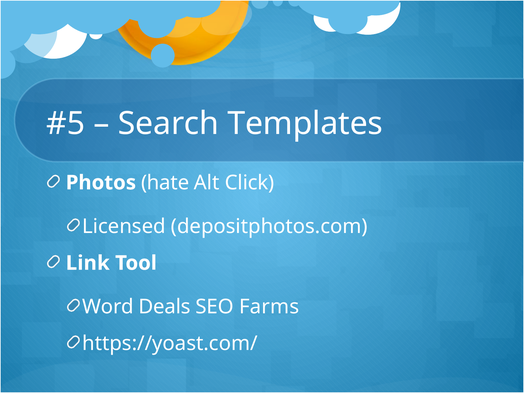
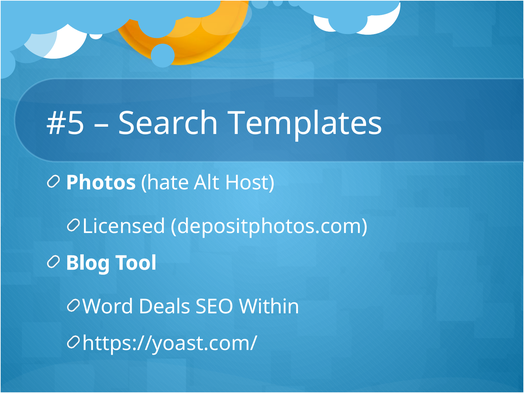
Click: Click -> Host
Link: Link -> Blog
Farms: Farms -> Within
